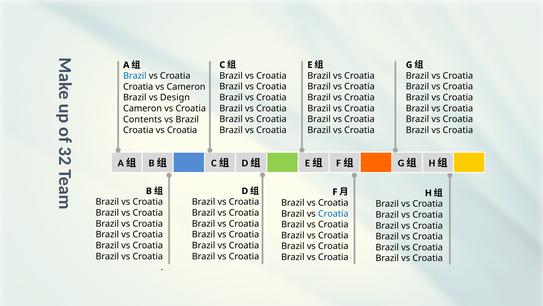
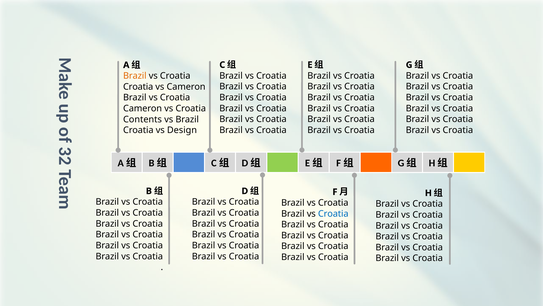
Brazil at (135, 76) colour: blue -> orange
Design at (175, 97): Design -> Croatia
Croatia vs Croatia: Croatia -> Design
